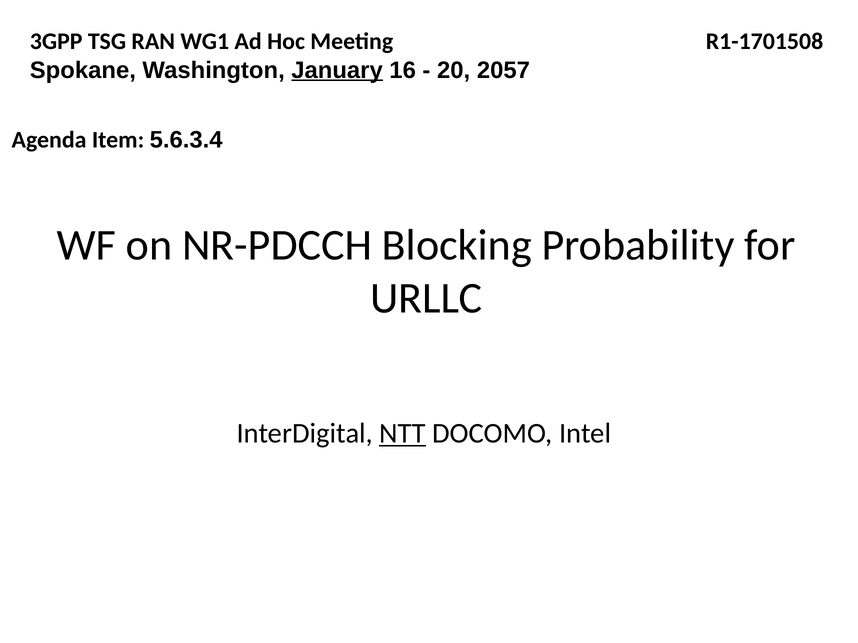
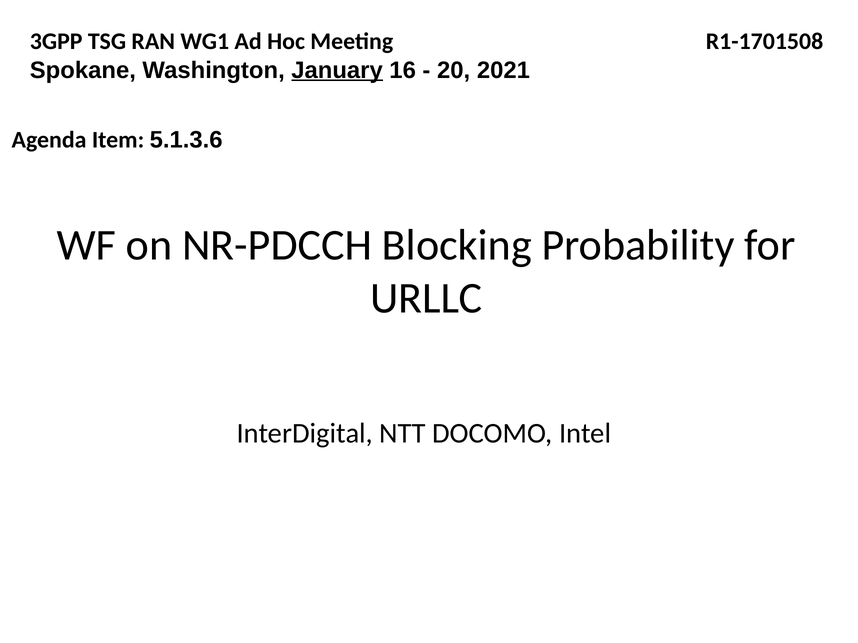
2057: 2057 -> 2021
5.6.3.4: 5.6.3.4 -> 5.1.3.6
NTT underline: present -> none
